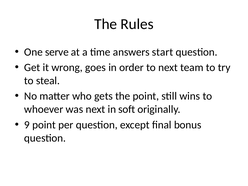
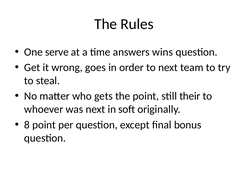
start: start -> wins
wins: wins -> their
9: 9 -> 8
